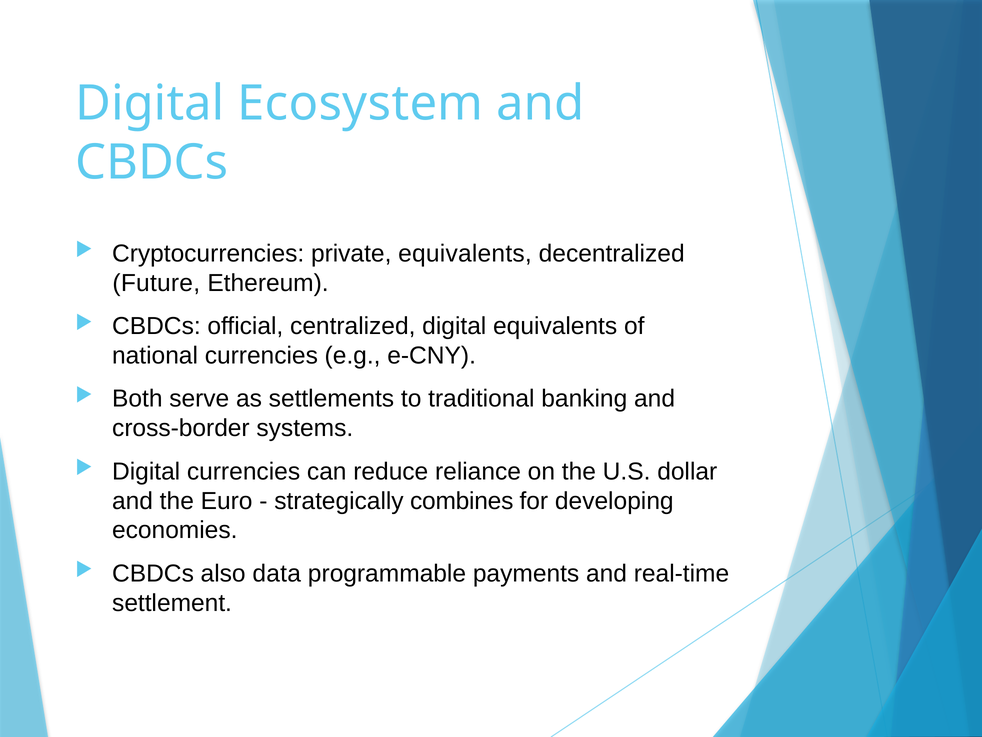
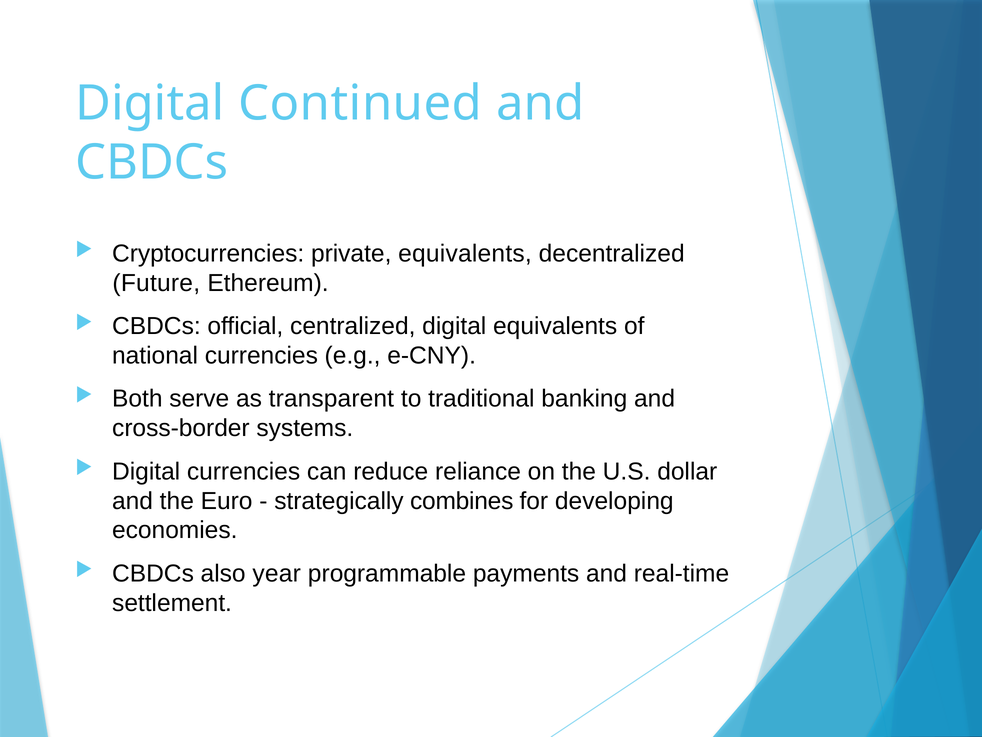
Ecosystem: Ecosystem -> Continued
settlements: settlements -> transparent
data: data -> year
